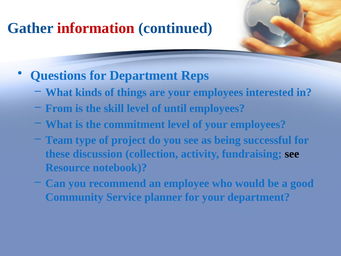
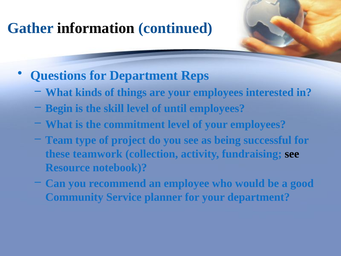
information colour: red -> black
From: From -> Begin
discussion: discussion -> teamwork
